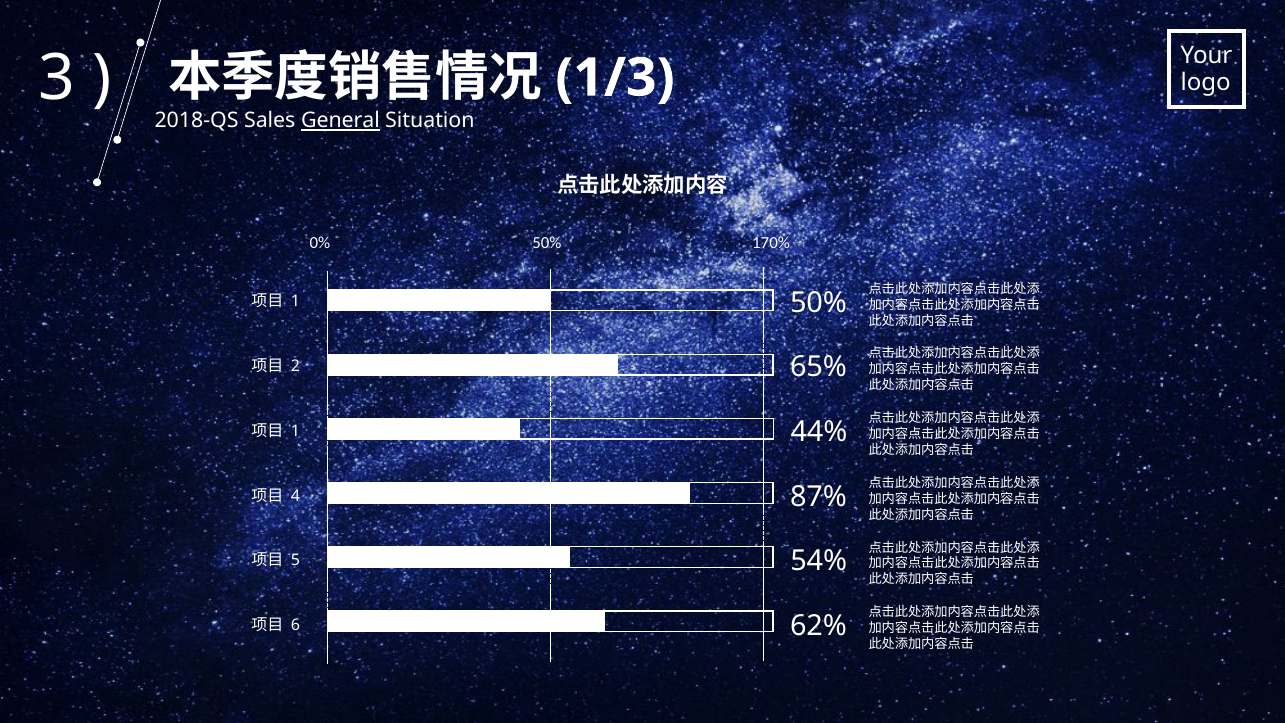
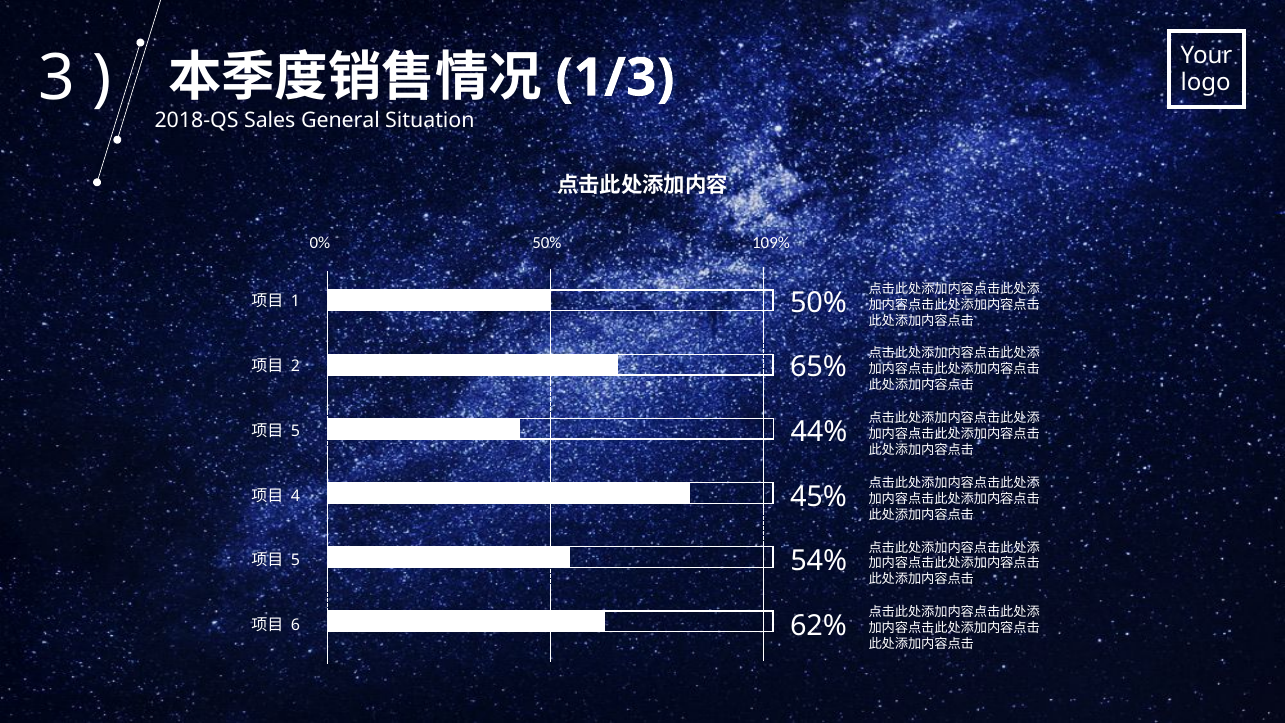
General underline: present -> none
170%: 170% -> 109%
1 at (295, 431): 1 -> 5
87%: 87% -> 45%
